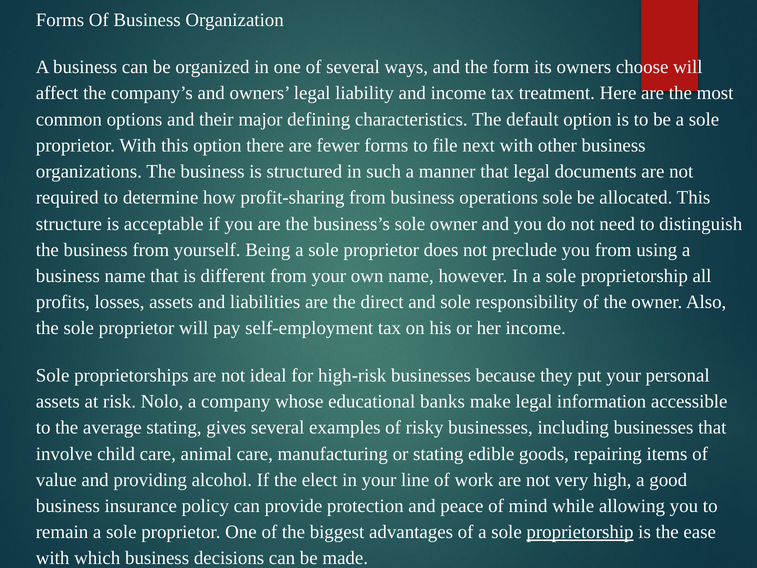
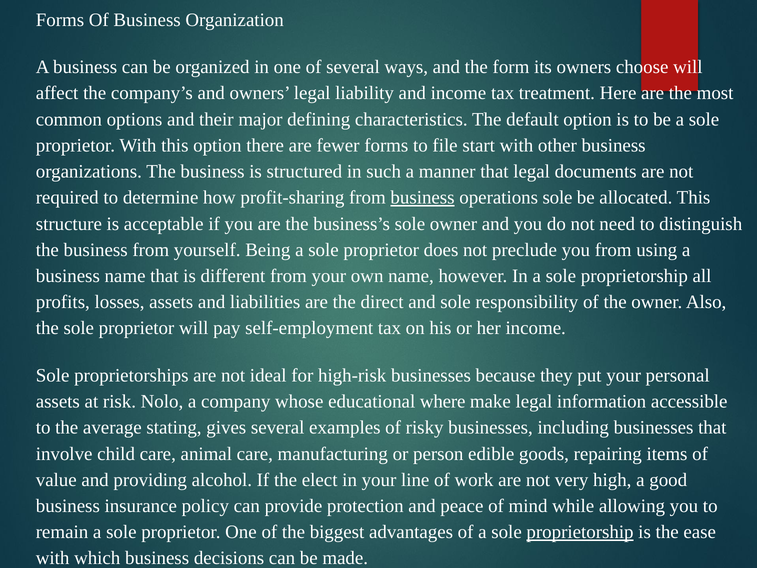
next: next -> start
business at (423, 198) underline: none -> present
banks: banks -> where
or stating: stating -> person
